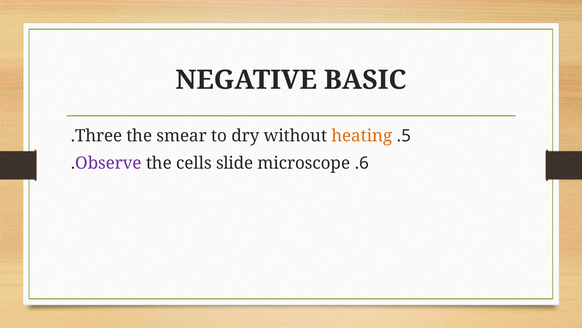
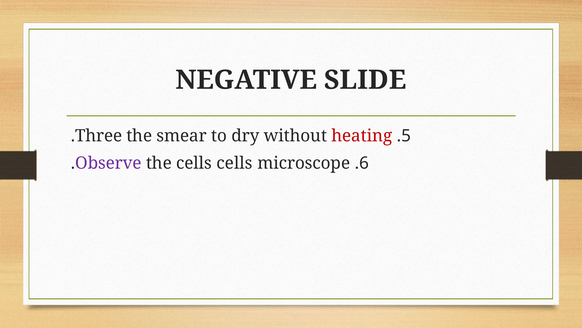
BASIC: BASIC -> SLIDE
heating colour: orange -> red
cells slide: slide -> cells
